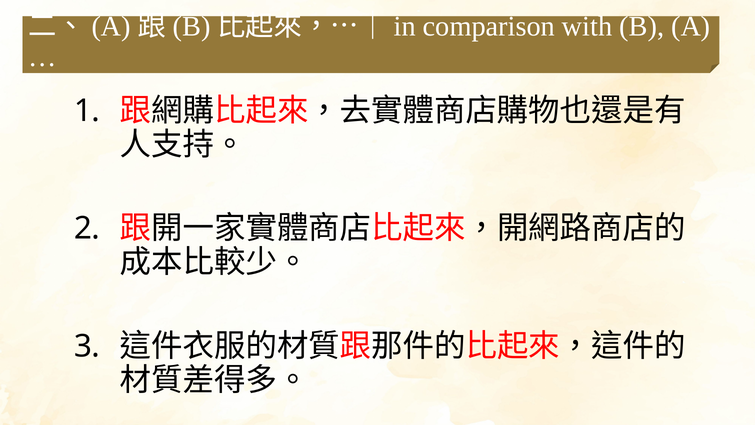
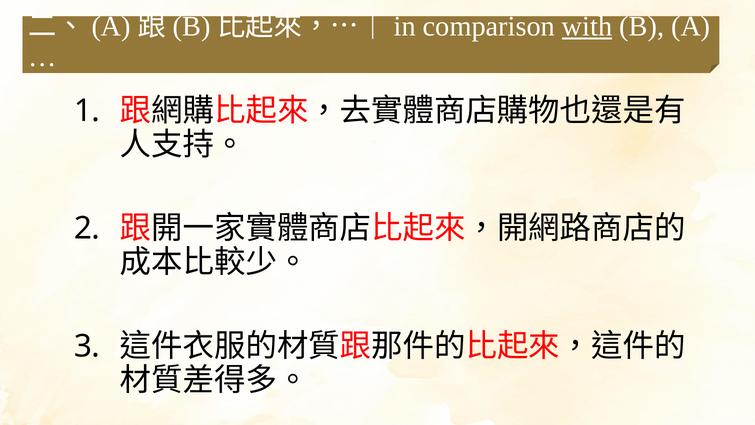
with underline: none -> present
